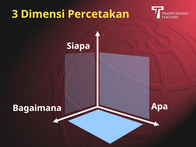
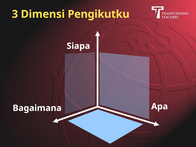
Percetakan: Percetakan -> Pengikutku
